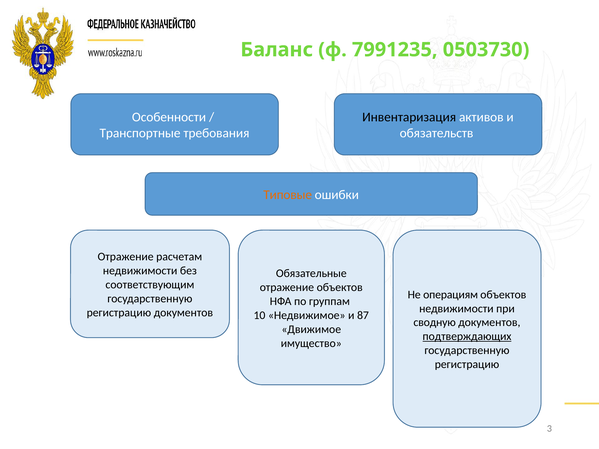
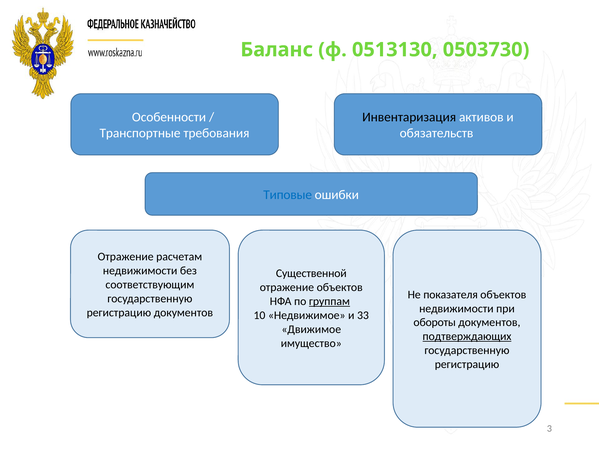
7991235: 7991235 -> 0513130
Типовые colour: orange -> blue
Обязательные: Обязательные -> Существенной
операциям: операциям -> показателя
группам underline: none -> present
87: 87 -> 33
сводную: сводную -> обороты
